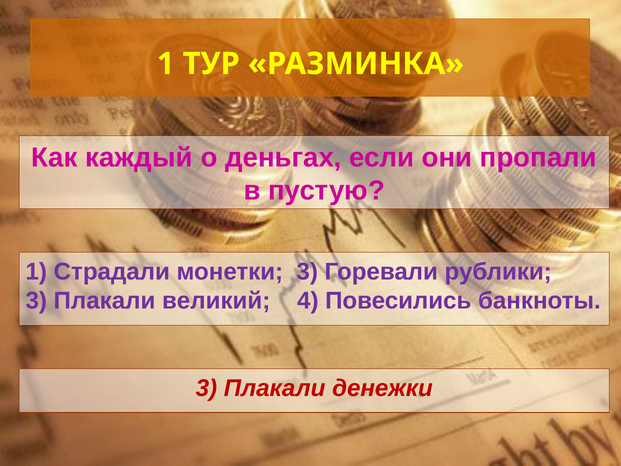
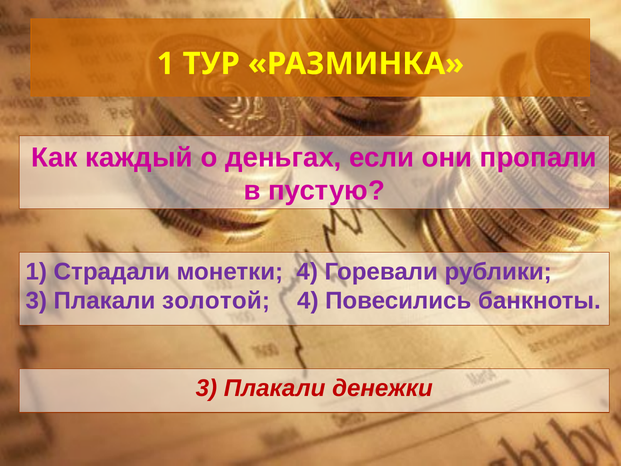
монетки 3: 3 -> 4
великий: великий -> золотой
